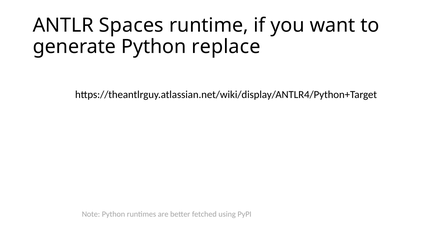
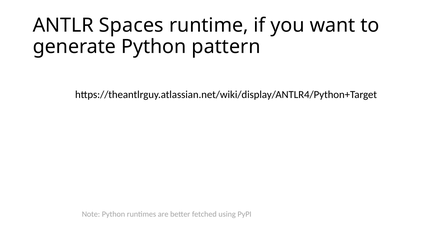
replace: replace -> pattern
